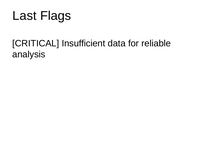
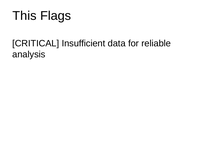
Last: Last -> This
